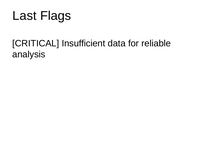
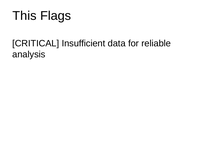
Last: Last -> This
